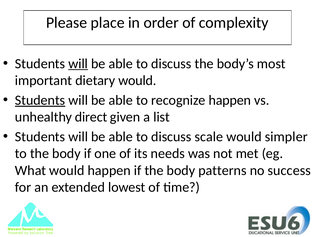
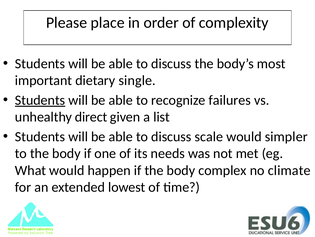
will at (78, 63) underline: present -> none
dietary would: would -> single
recognize happen: happen -> failures
patterns: patterns -> complex
success: success -> climate
